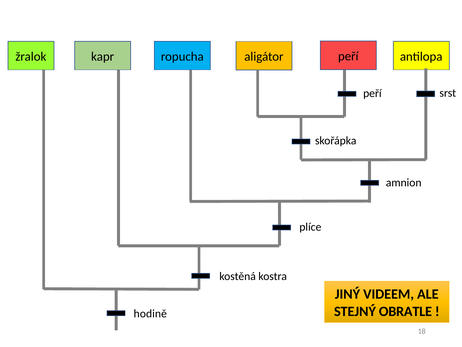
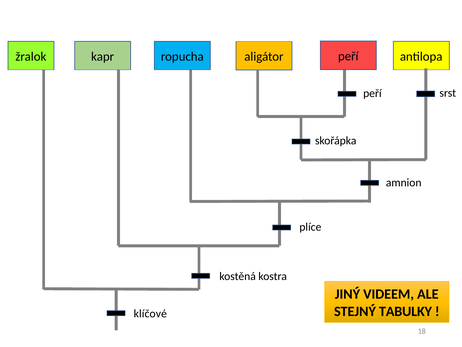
OBRATLE: OBRATLE -> TABULKY
hodině: hodině -> klíčové
